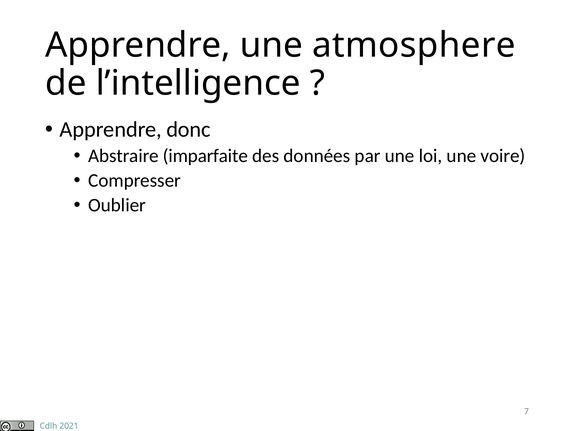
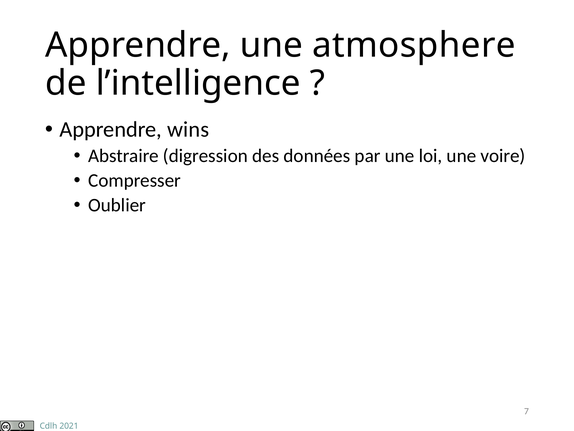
donc: donc -> wins
imparfaite: imparfaite -> digression
